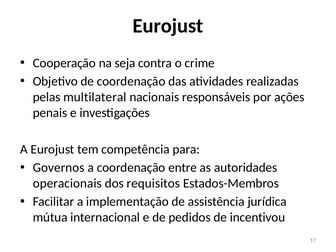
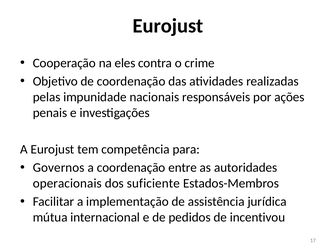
seja: seja -> eles
multilateral: multilateral -> impunidade
requisitos: requisitos -> suficiente
